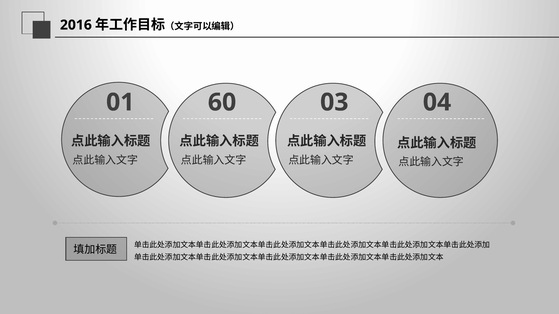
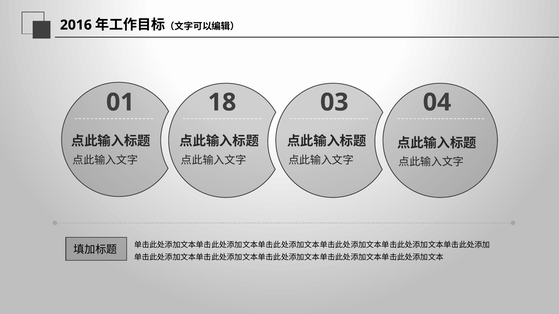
60: 60 -> 18
